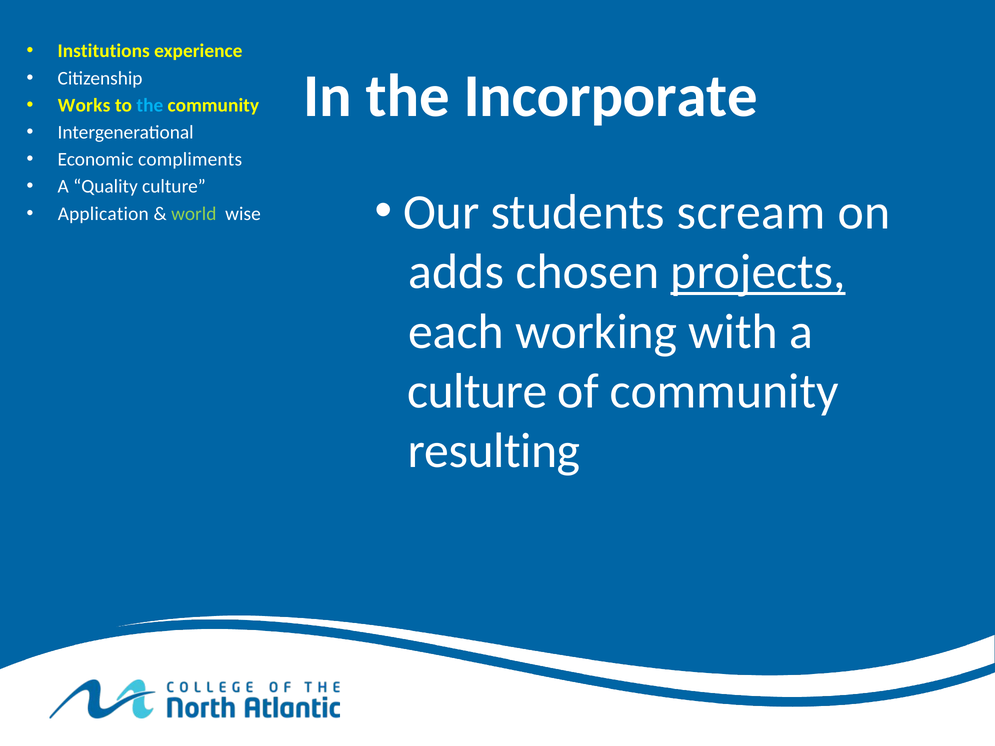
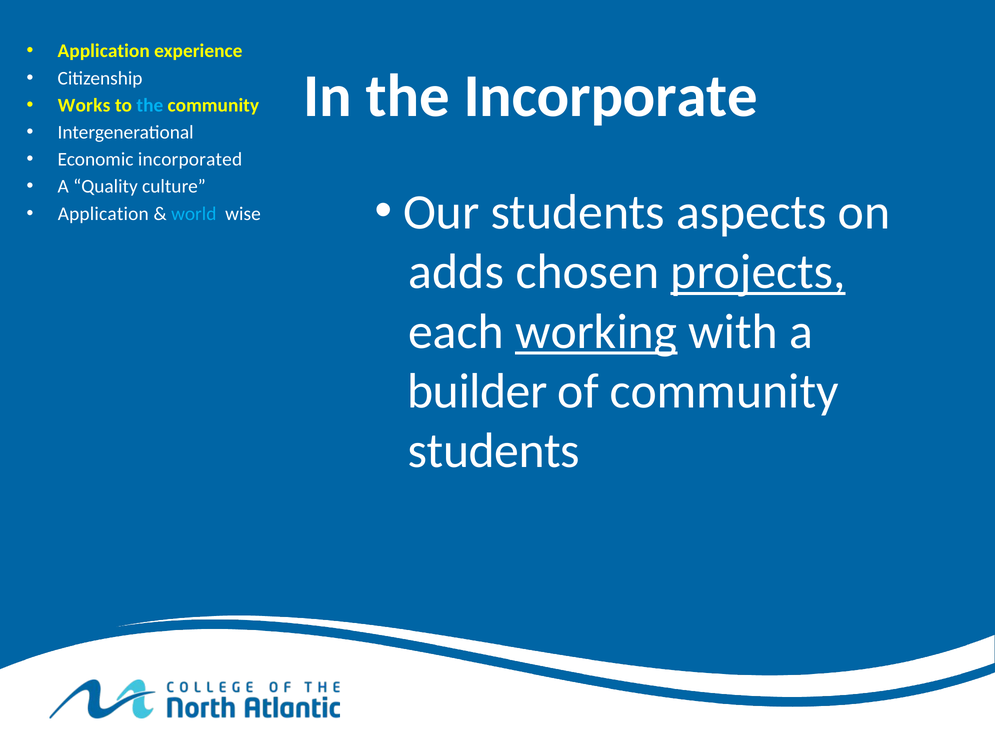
Institutions at (104, 51): Institutions -> Application
compliments: compliments -> incorporated
world colour: light green -> light blue
scream: scream -> aspects
working underline: none -> present
culture at (477, 391): culture -> builder
resulting at (494, 451): resulting -> students
